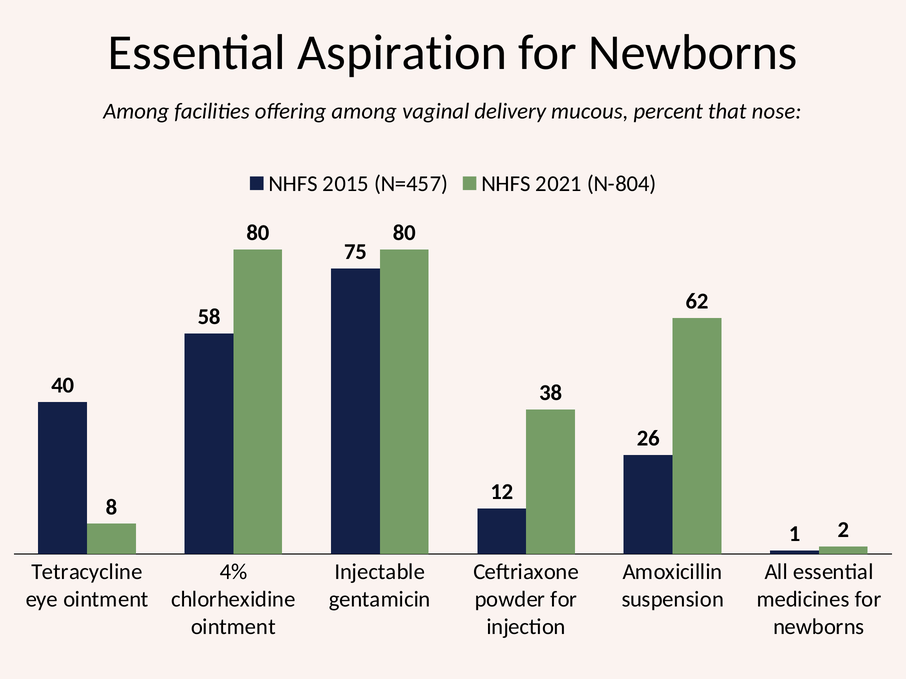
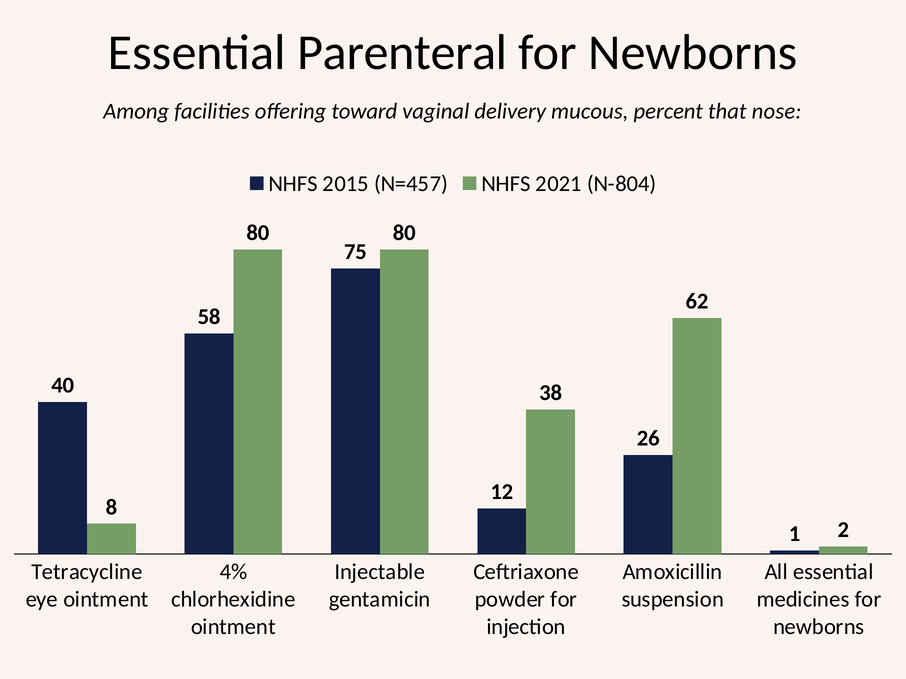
Aspiration: Aspiration -> Parenteral
offering among: among -> toward
